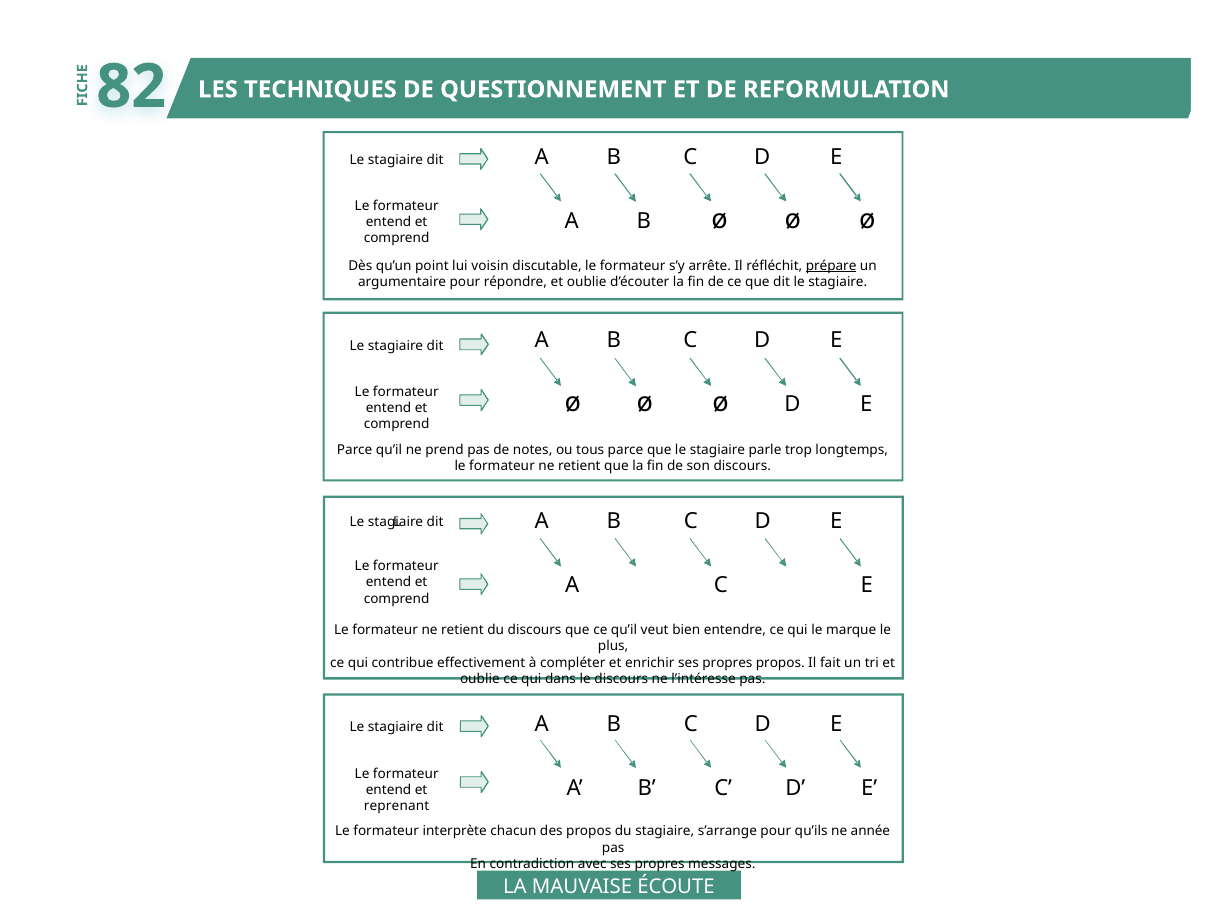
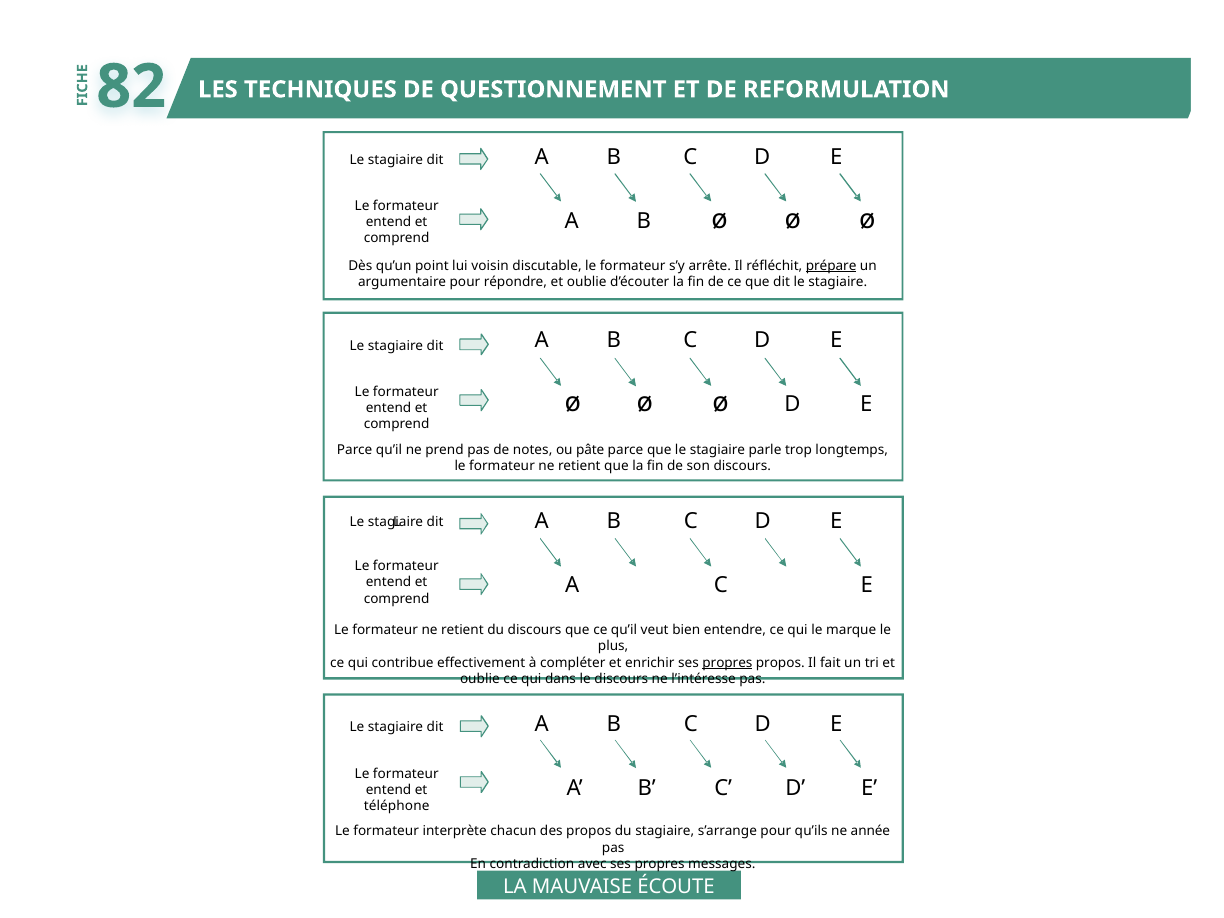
tous: tous -> pâte
propres at (727, 663) underline: none -> present
reprenant: reprenant -> téléphone
